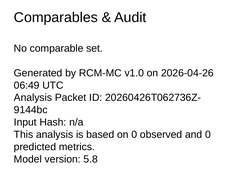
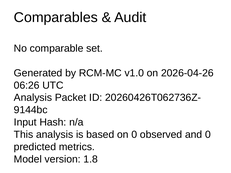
06:49: 06:49 -> 06:26
5.8: 5.8 -> 1.8
